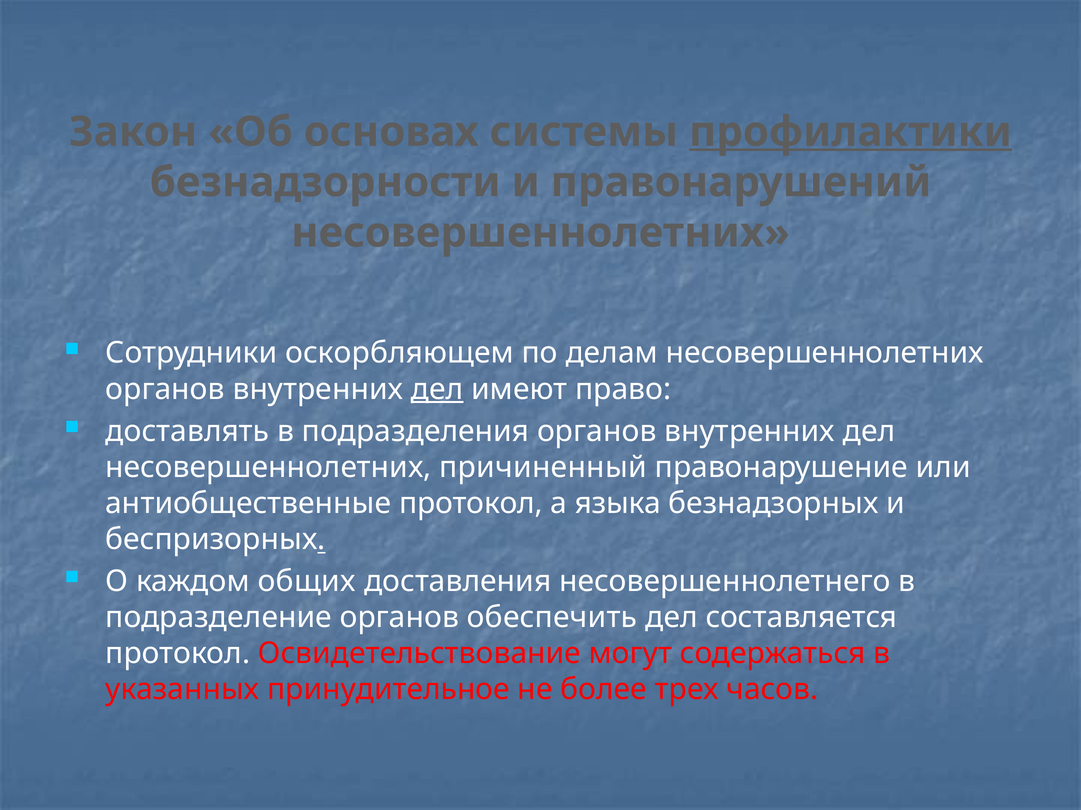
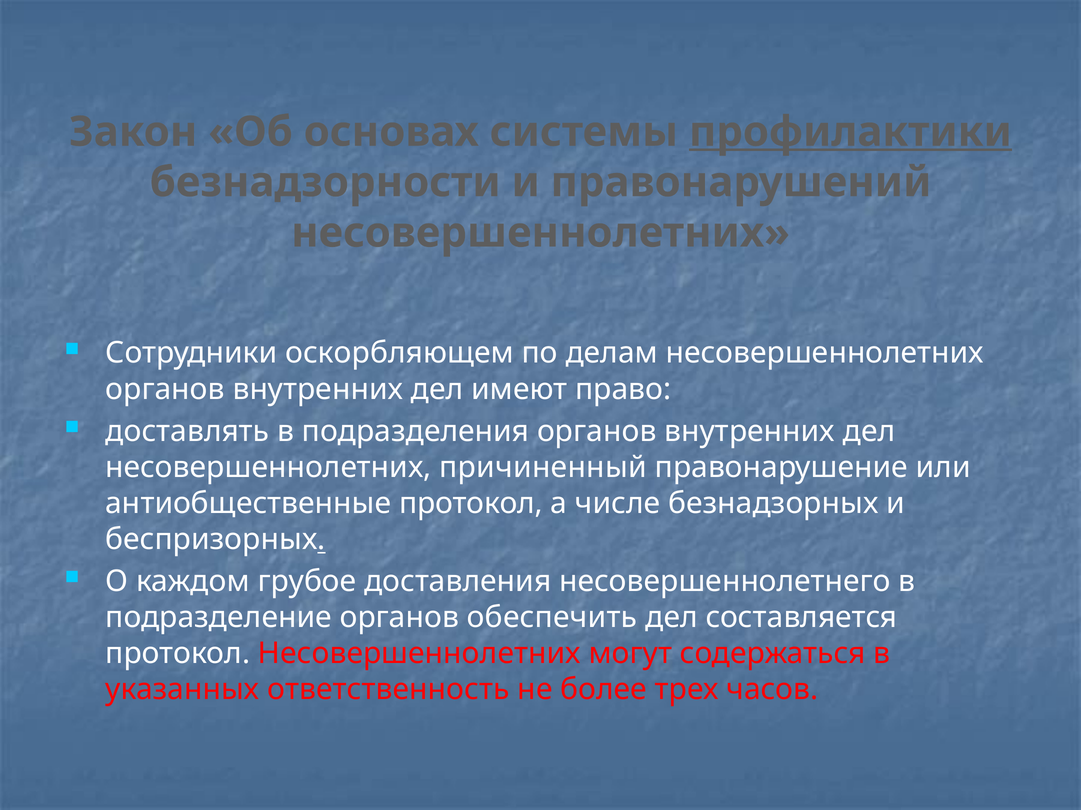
дел at (437, 389) underline: present -> none
языка: языка -> числе
общих: общих -> грубое
протокол Освидетельствование: Освидетельствование -> Несовершеннолетних
принудительное: принудительное -> ответственность
